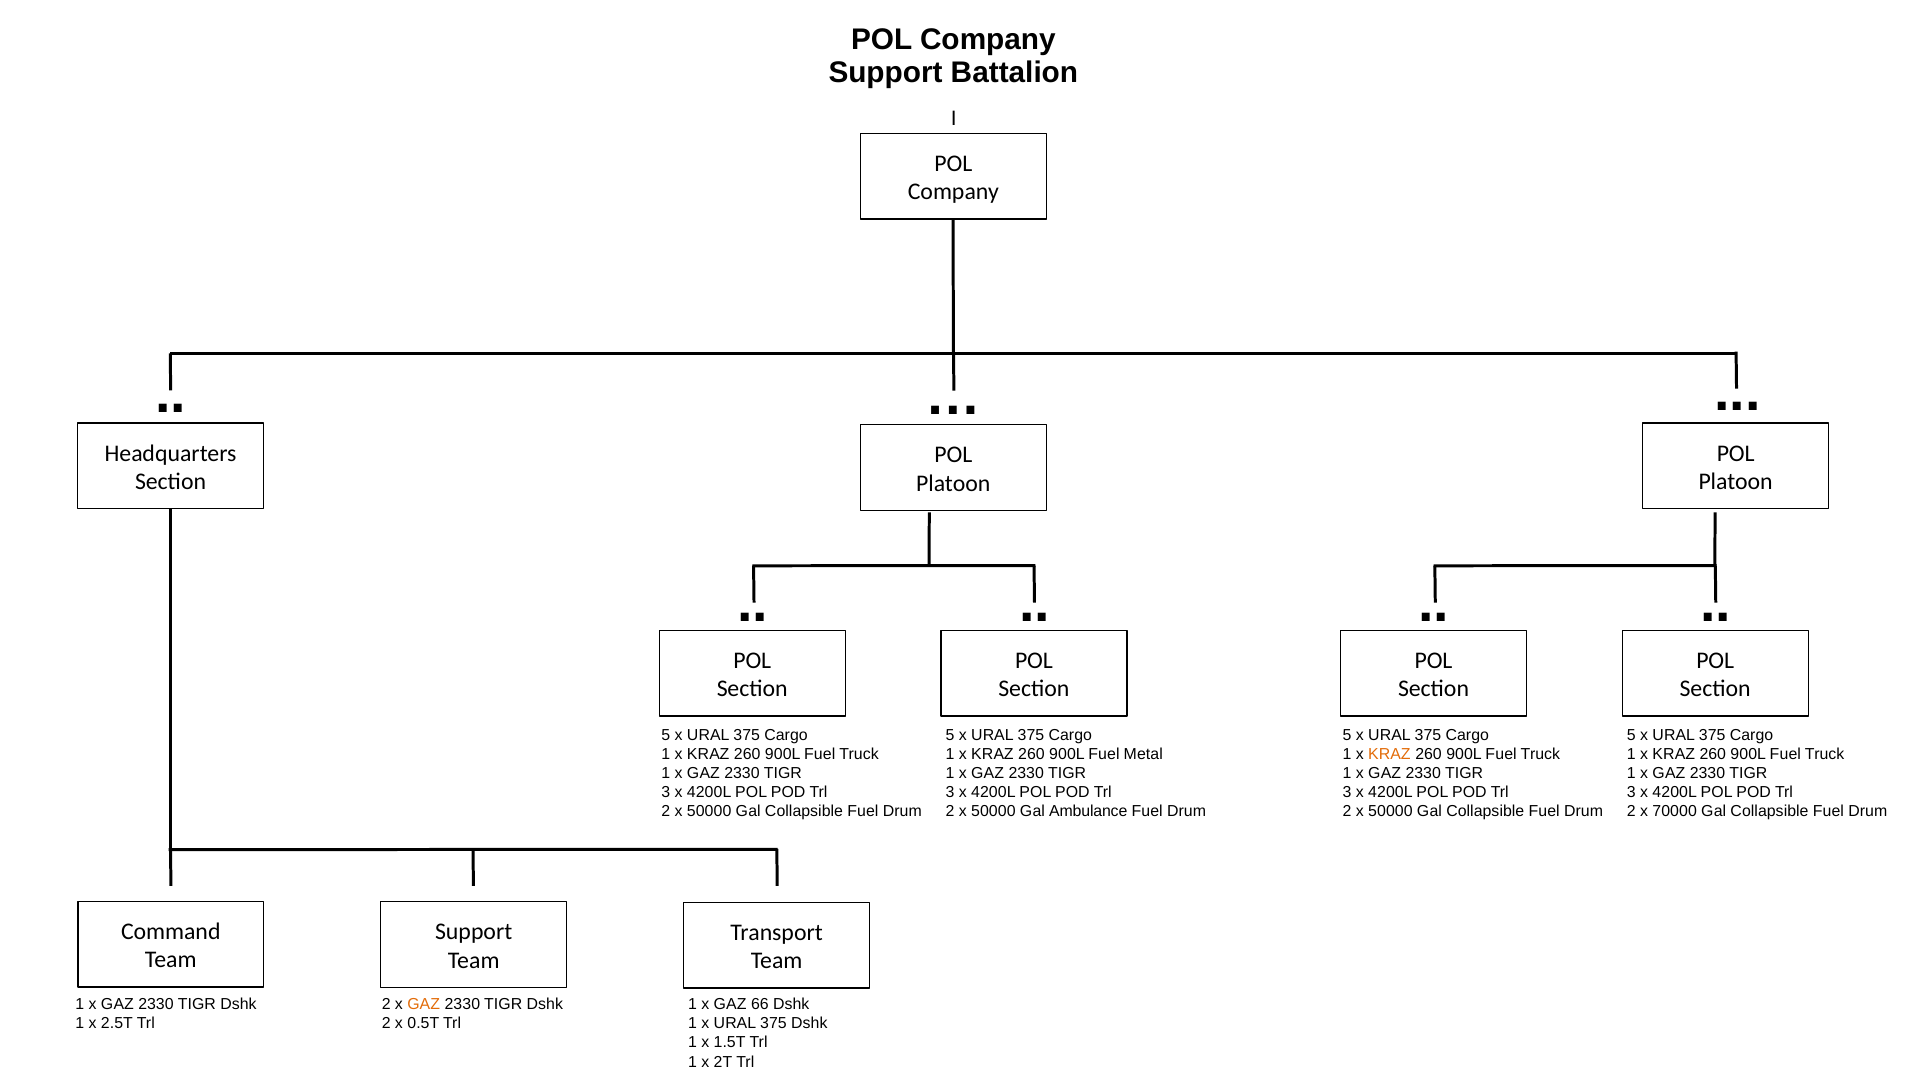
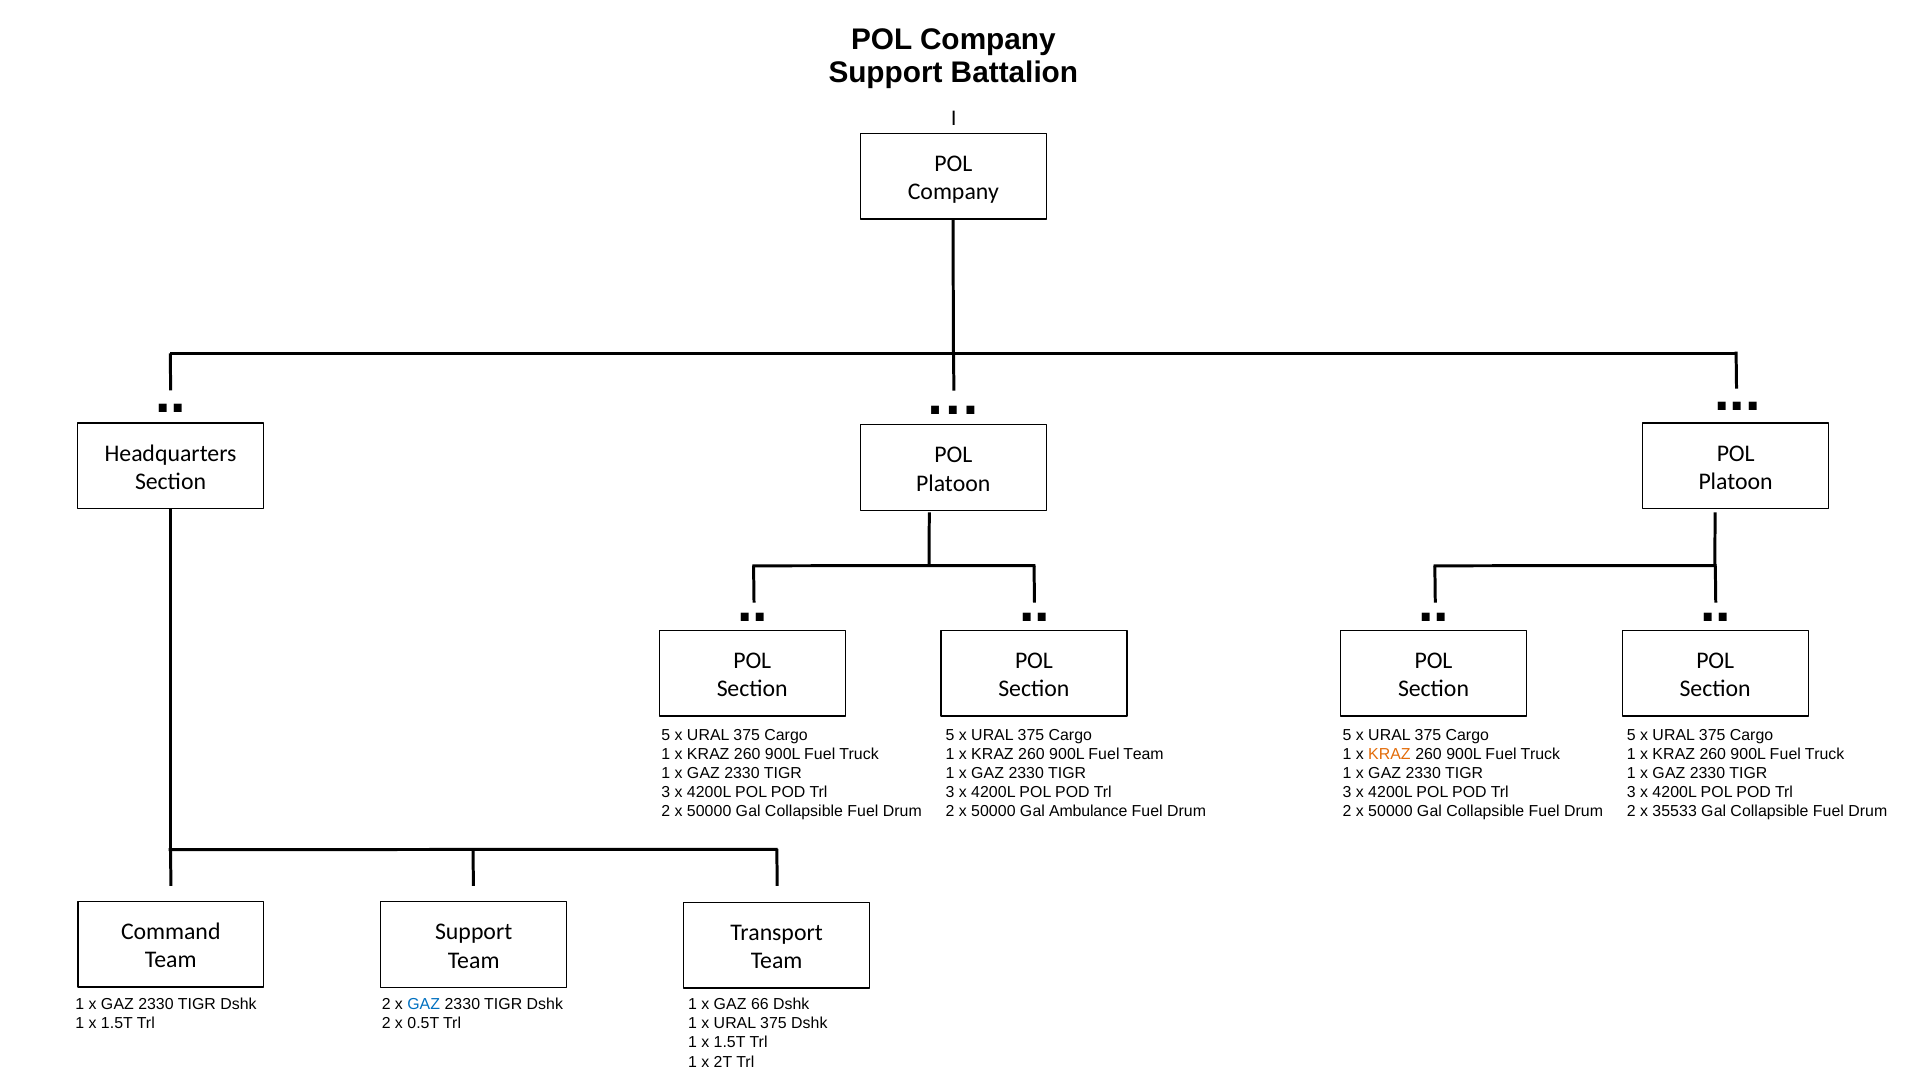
Fuel Metal: Metal -> Team
70000: 70000 -> 35533
GAZ at (424, 1004) colour: orange -> blue
2.5T at (117, 1023): 2.5T -> 1.5T
